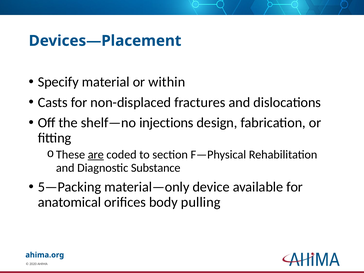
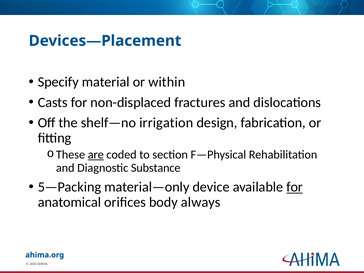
injections: injections -> irrigation
for at (295, 187) underline: none -> present
pulling: pulling -> always
